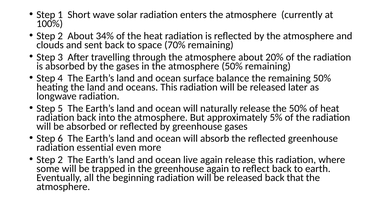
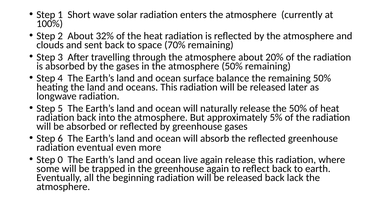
34%: 34% -> 32%
essential: essential -> eventual
2 at (60, 160): 2 -> 0
that: that -> lack
